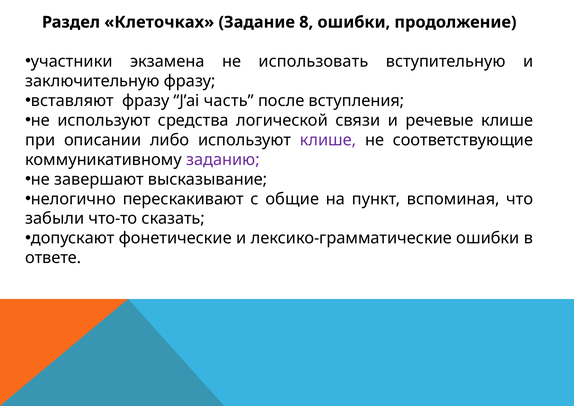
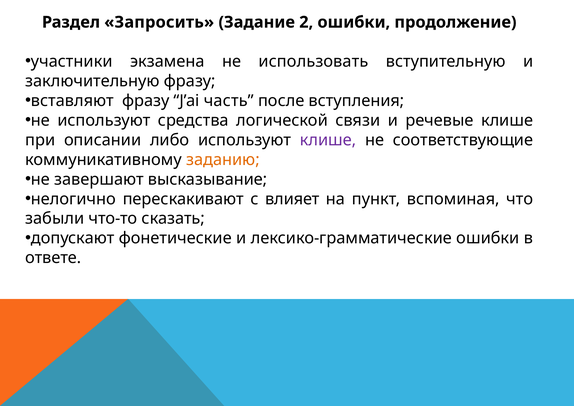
Клеточках: Клеточках -> Запросить
8: 8 -> 2
заданию colour: purple -> orange
общие: общие -> влияет
